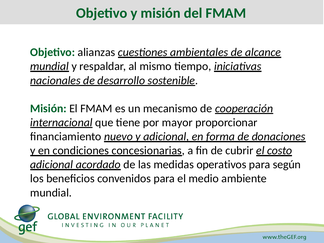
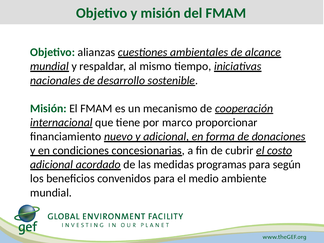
mayor: mayor -> marco
operativos: operativos -> programas
